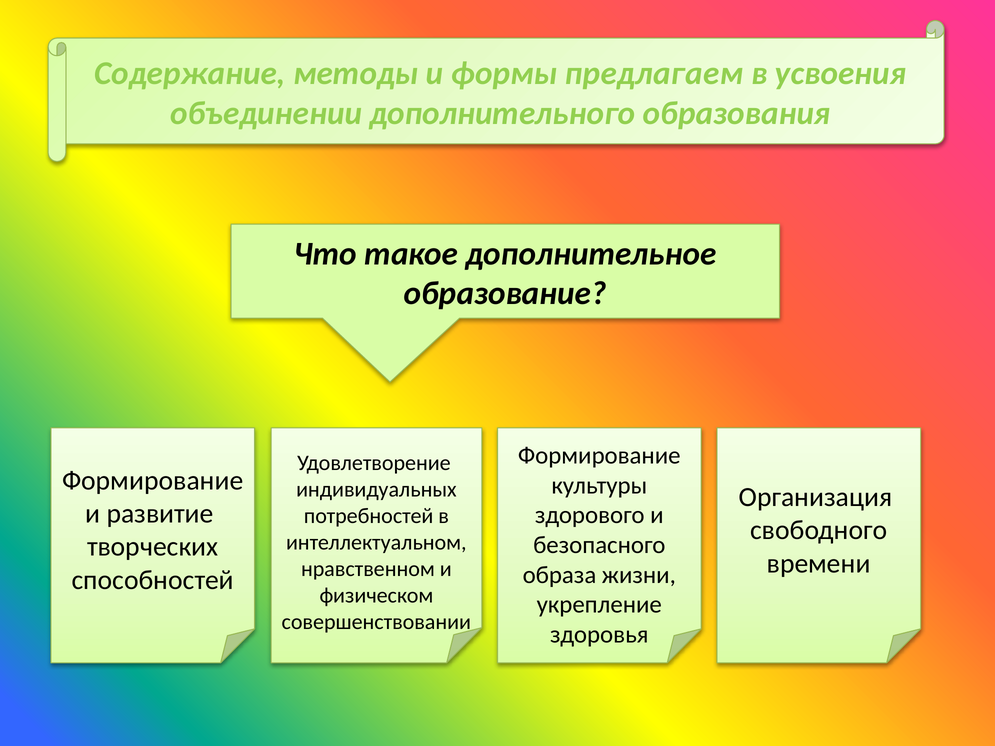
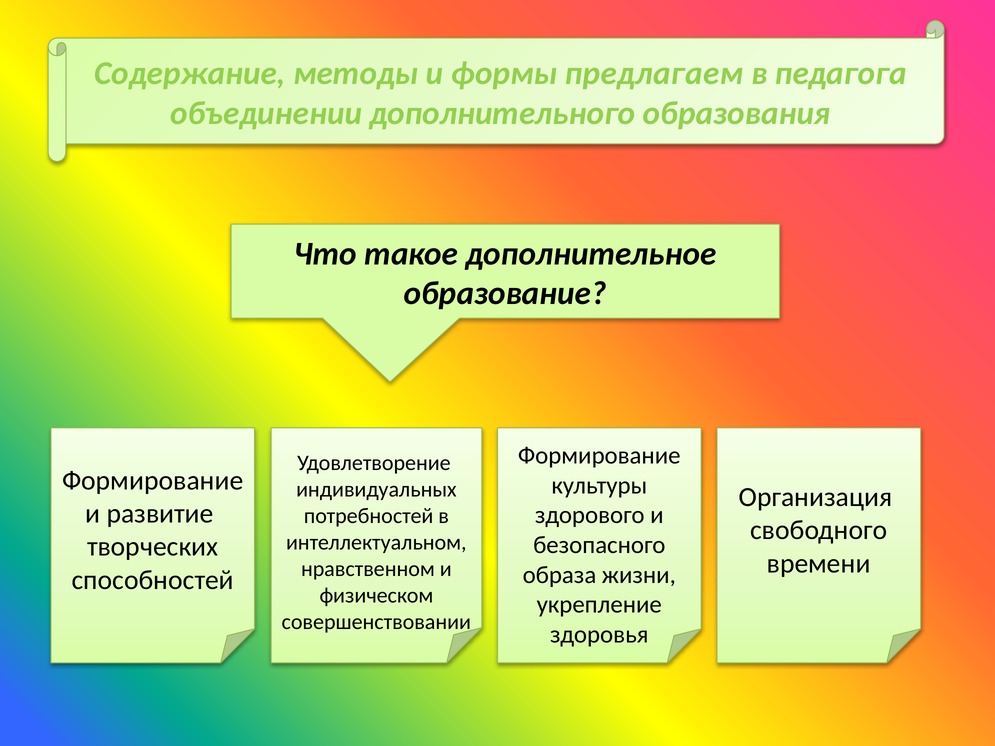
усвоения: усвоения -> педагога
